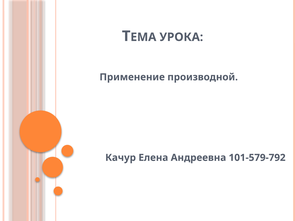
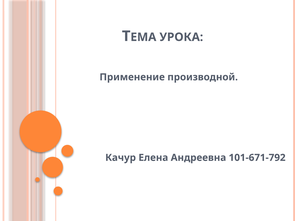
101-579-792: 101-579-792 -> 101-671-792
